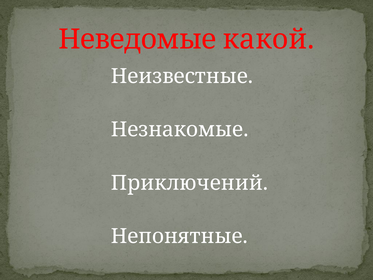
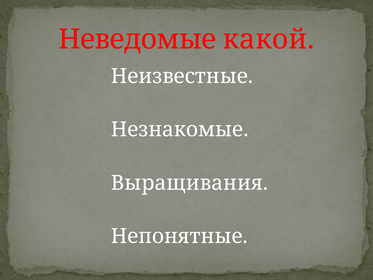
Приключений: Приключений -> Выращивания
